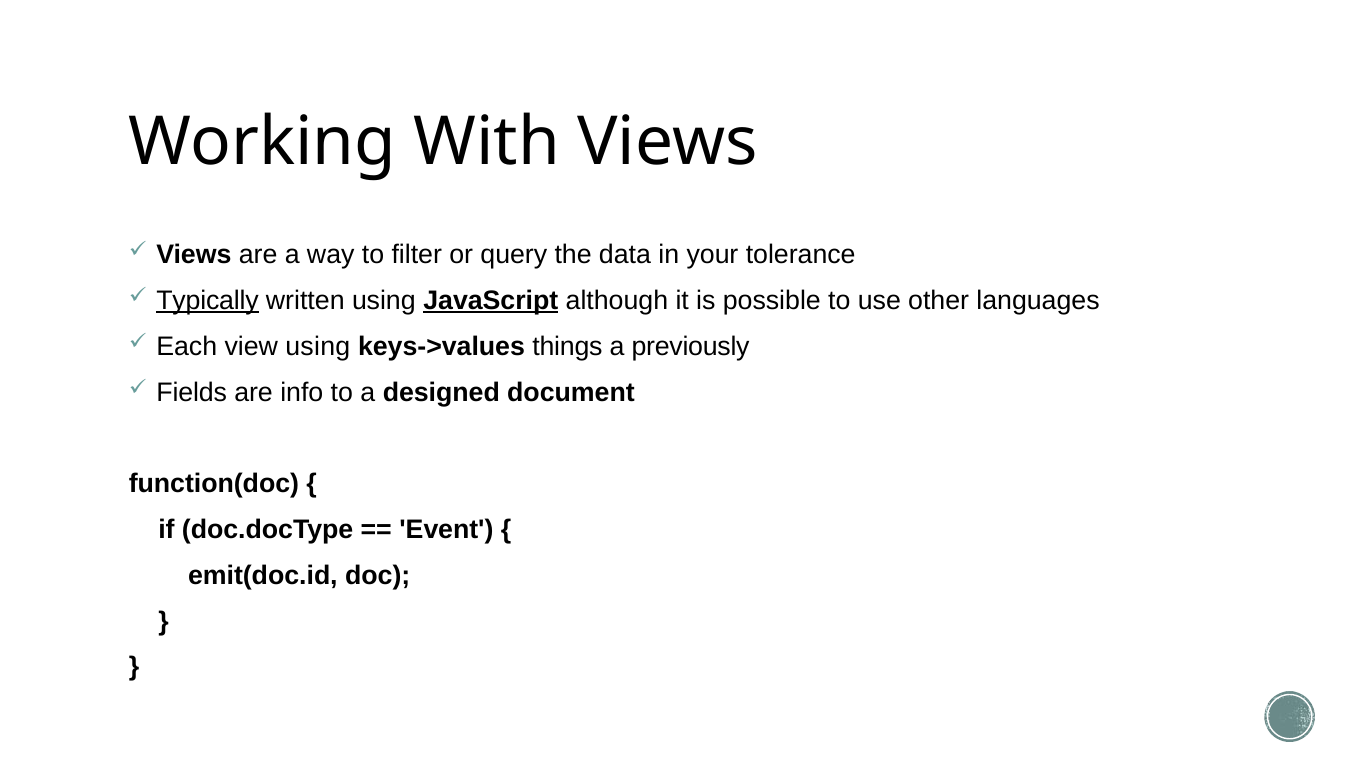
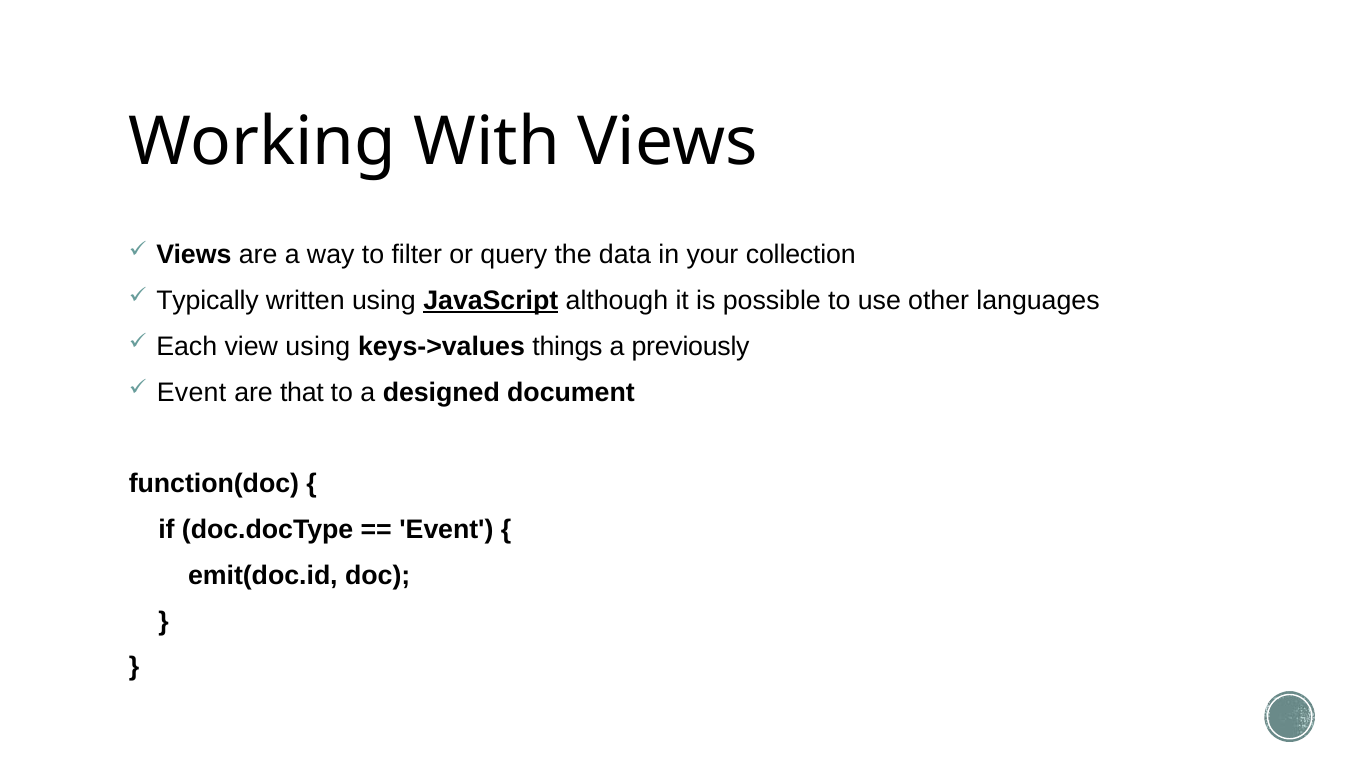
tolerance: tolerance -> collection
Typically underline: present -> none
Fields at (192, 392): Fields -> Event
info: info -> that
